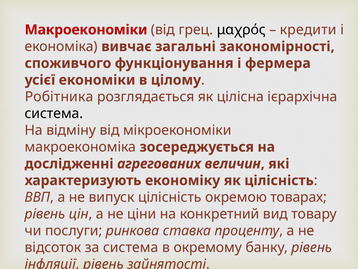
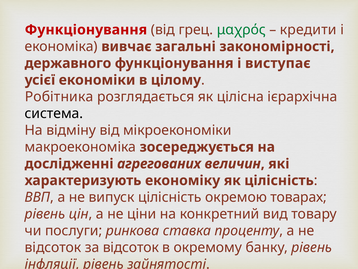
Макроекономіки at (86, 30): Макроекономіки -> Функціонування
μαχρός colour: black -> green
споживчого: споживчого -> державного
фермера: фермера -> виступає
за система: система -> відсоток
